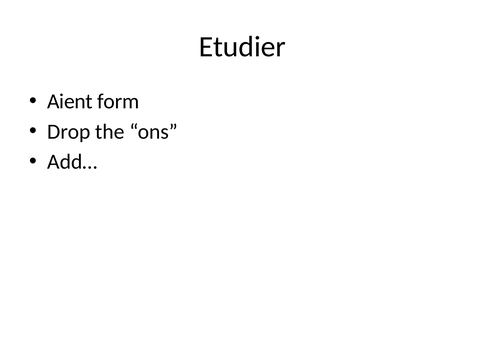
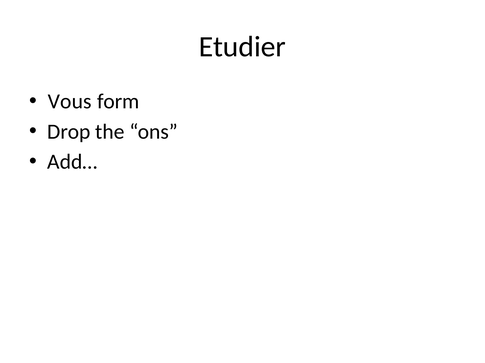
Aient: Aient -> Vous
